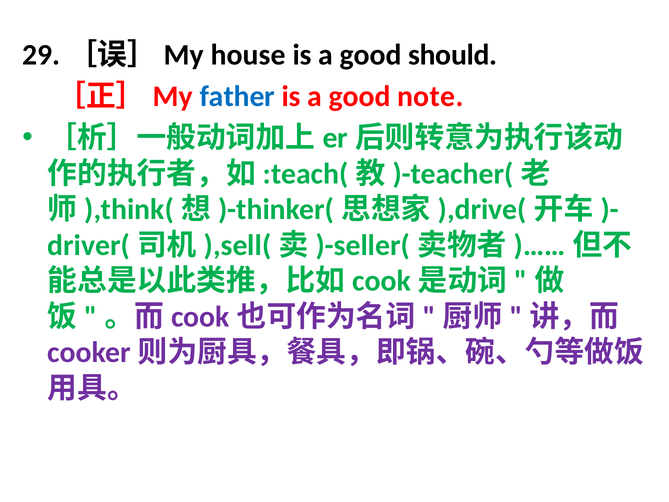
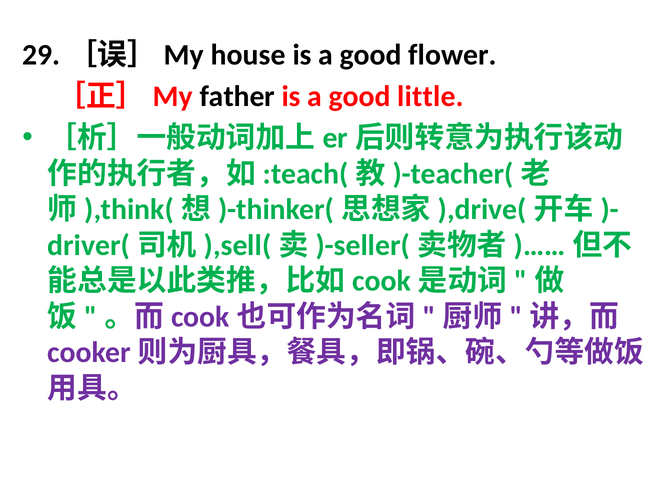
should: should -> flower
father colour: blue -> black
note: note -> little
